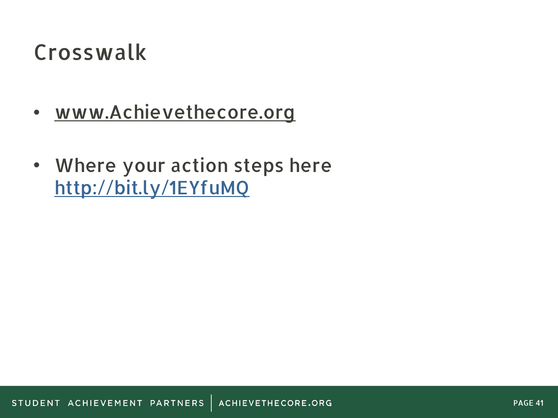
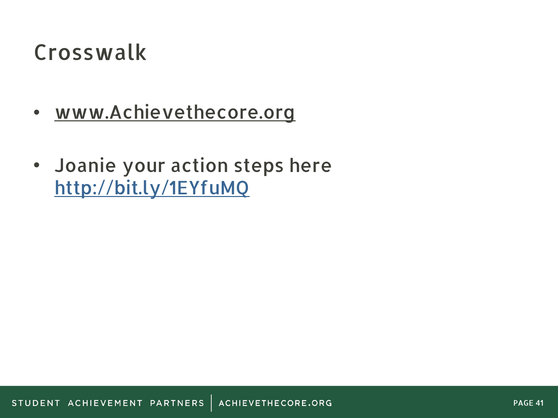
Where: Where -> Joanie
